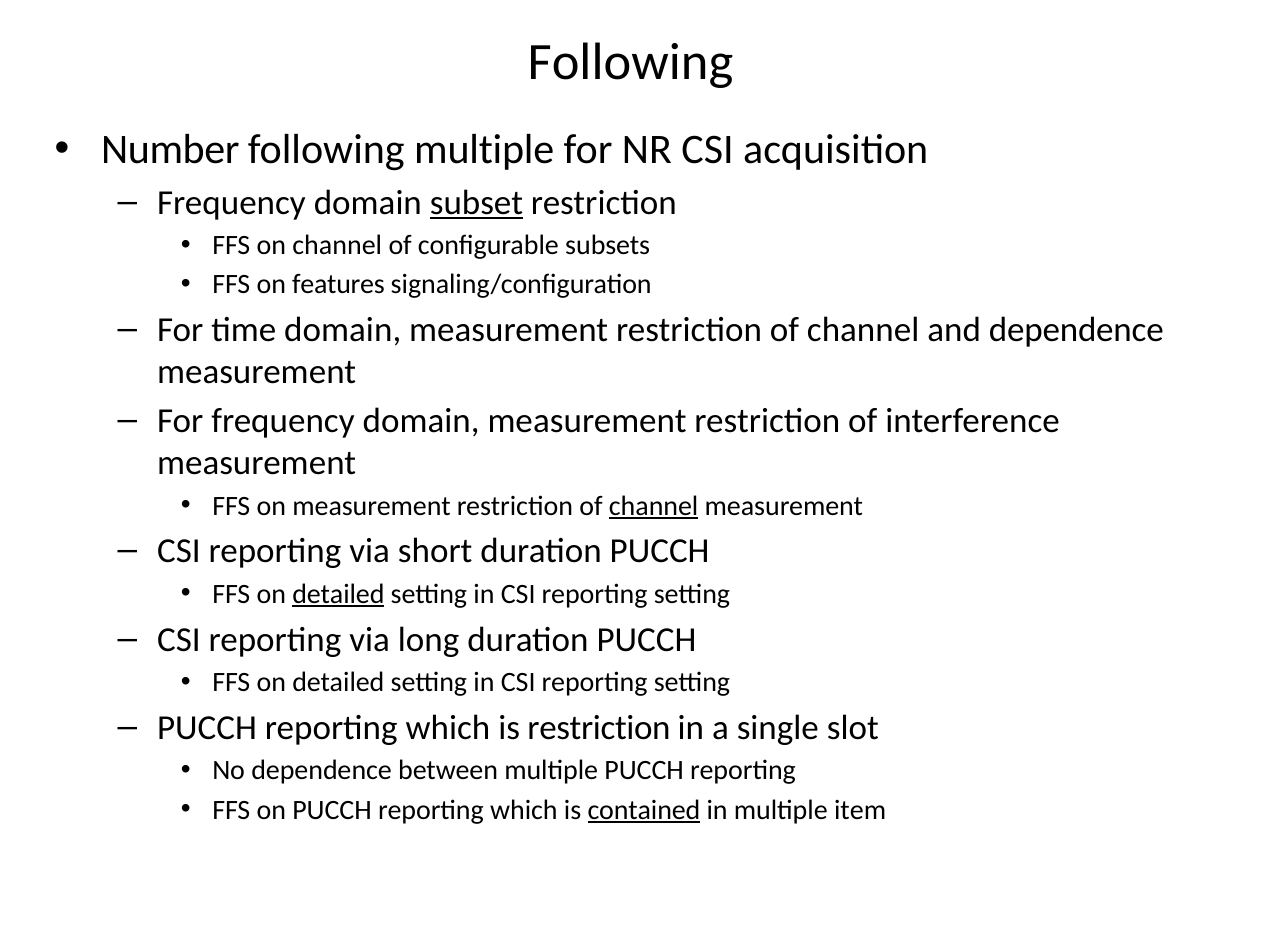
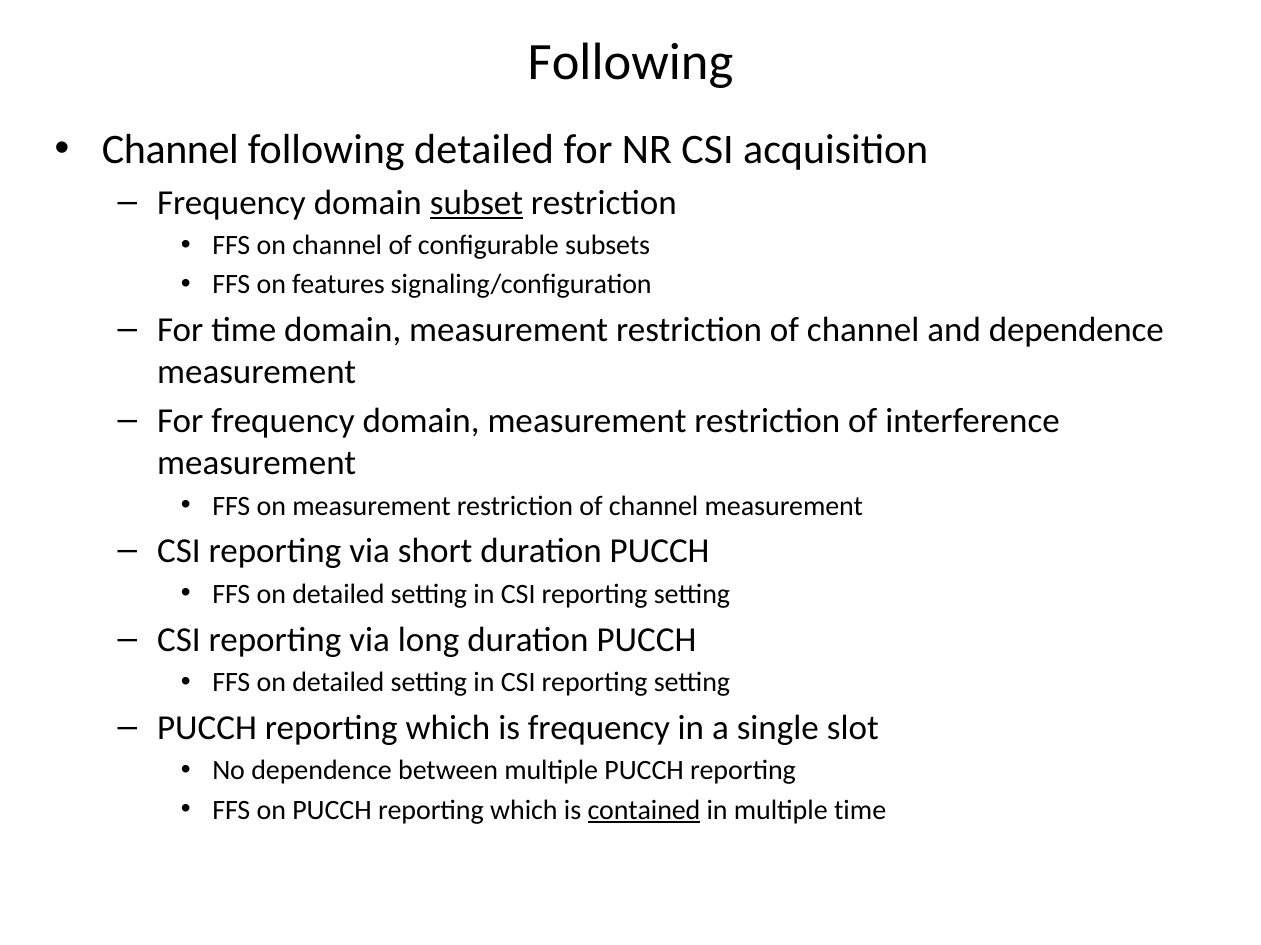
Number at (170, 150): Number -> Channel
following multiple: multiple -> detailed
channel at (654, 506) underline: present -> none
detailed at (338, 595) underline: present -> none
is restriction: restriction -> frequency
multiple item: item -> time
